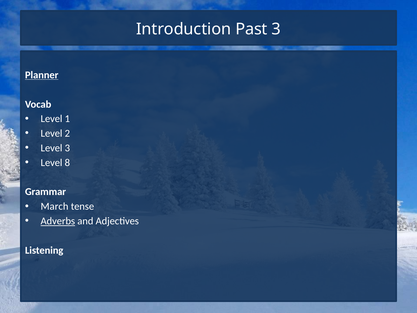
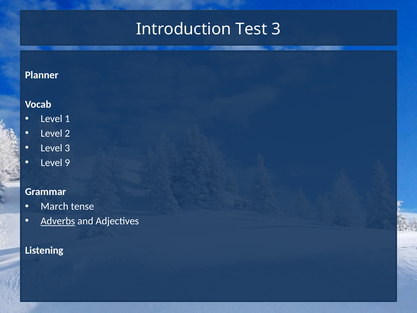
Past: Past -> Test
Planner underline: present -> none
8: 8 -> 9
